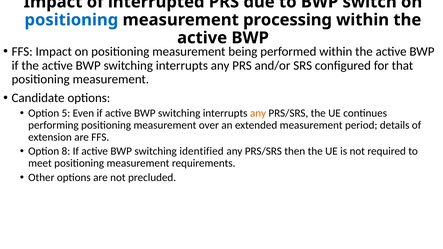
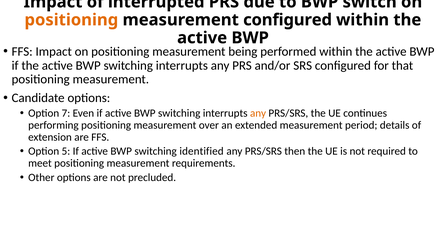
positioning at (71, 20) colour: blue -> orange
measurement processing: processing -> configured
5: 5 -> 7
8: 8 -> 5
